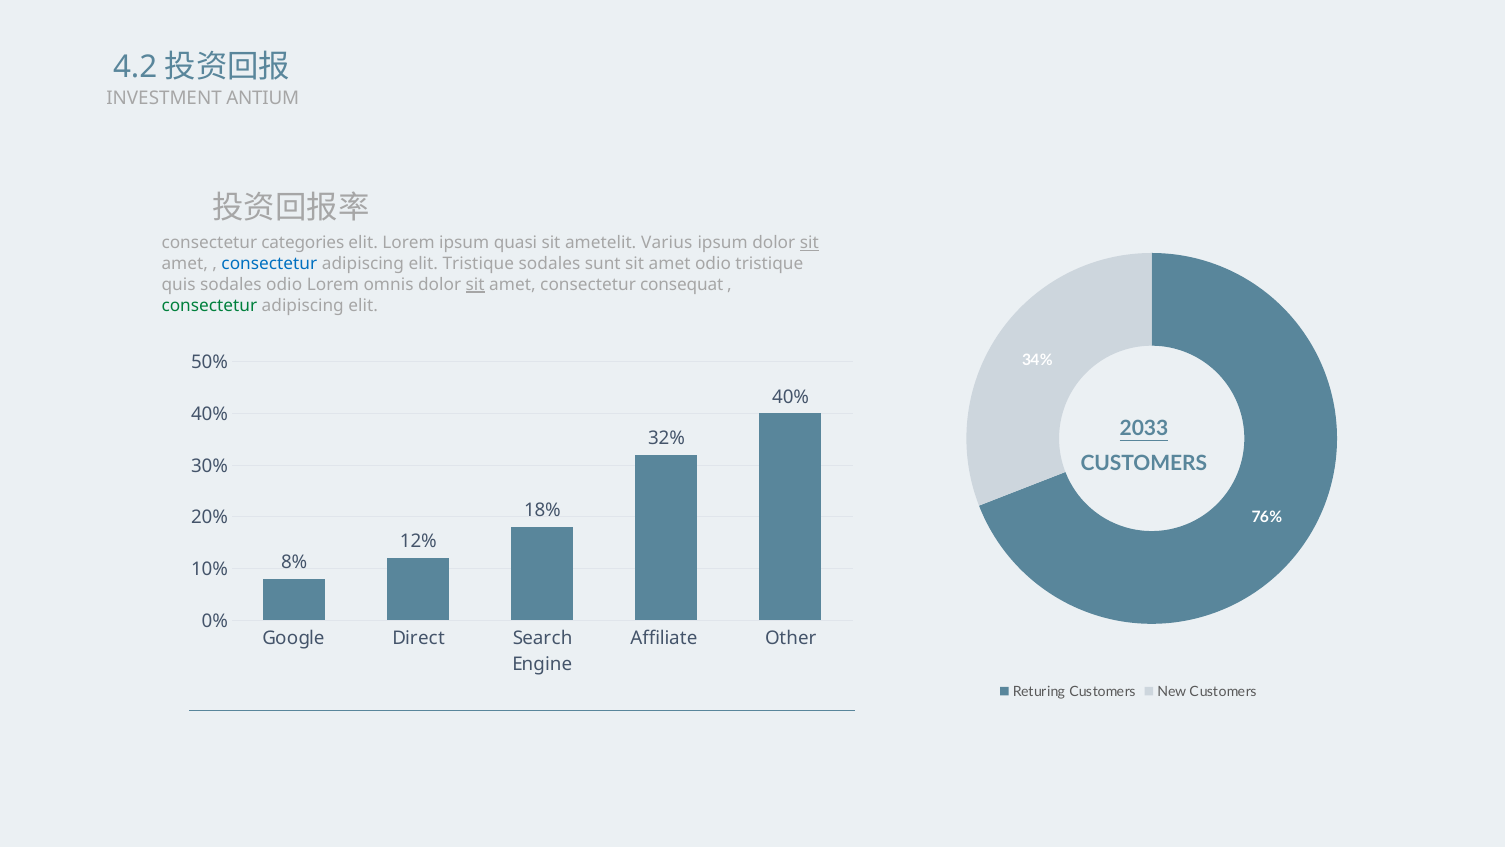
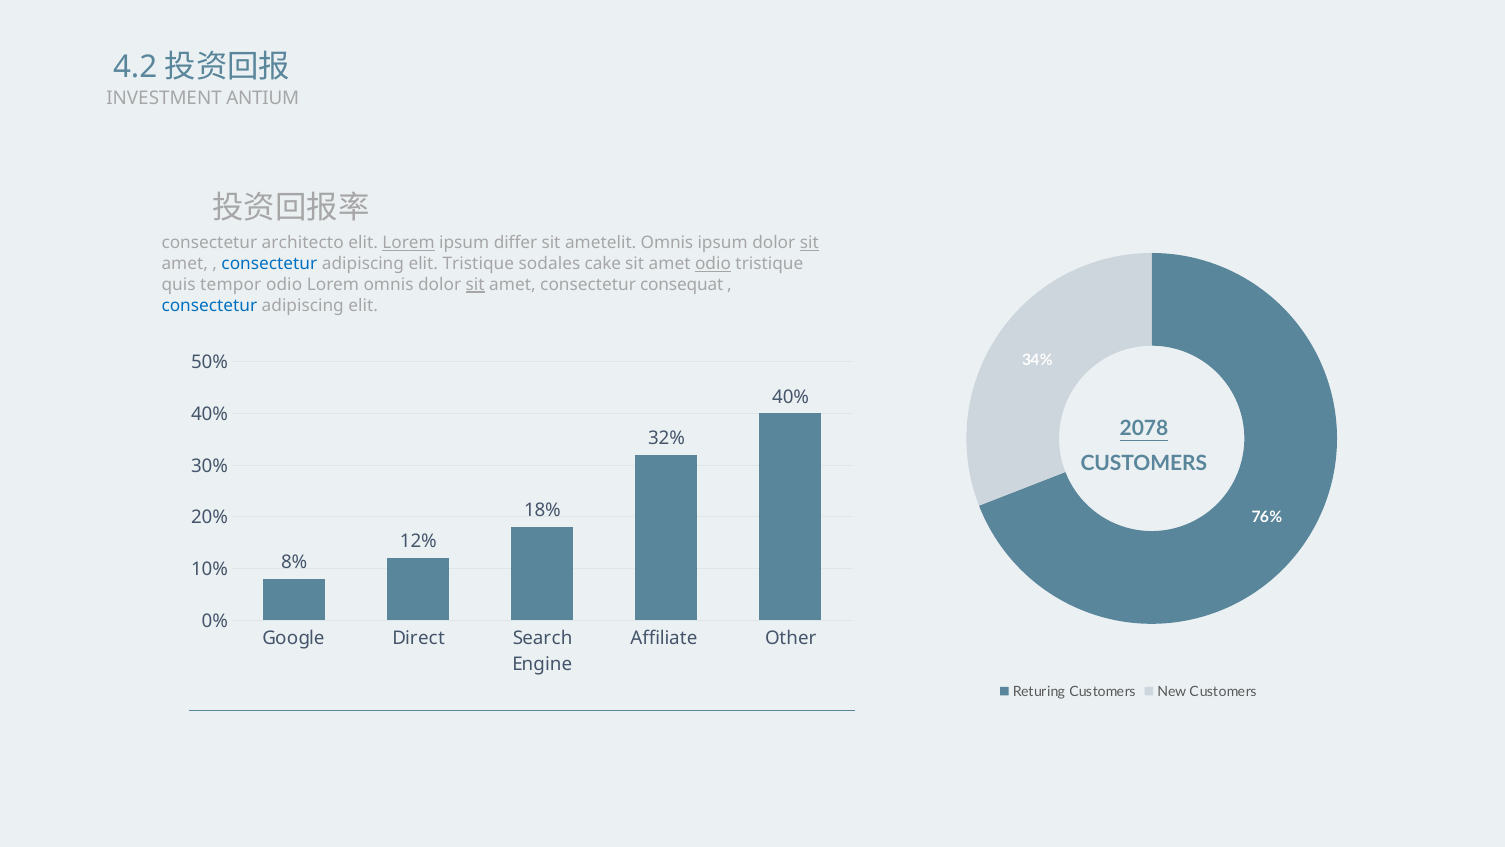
categories: categories -> architecto
Lorem at (409, 243) underline: none -> present
quasi: quasi -> differ
ametelit Varius: Varius -> Omnis
sunt: sunt -> cake
odio at (713, 264) underline: none -> present
quis sodales: sodales -> tempor
consectetur at (209, 305) colour: green -> blue
2033: 2033 -> 2078
